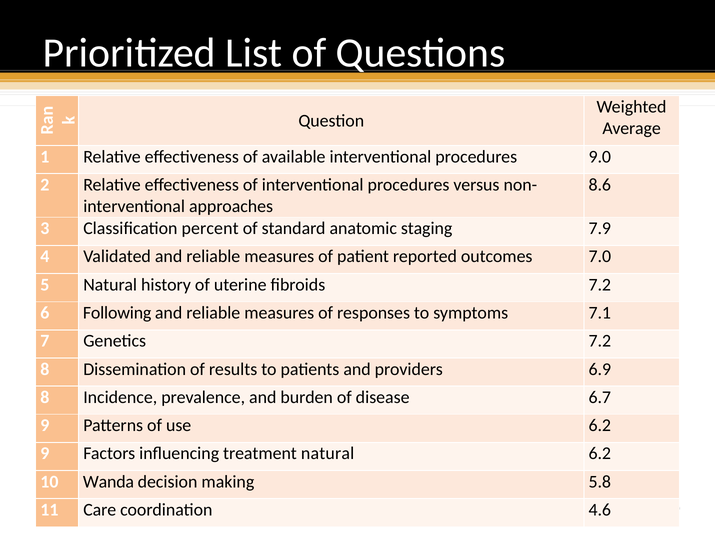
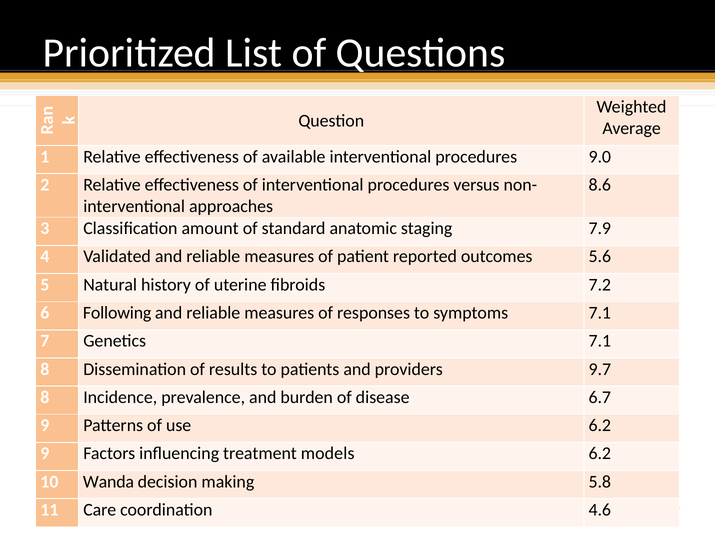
percent: percent -> amount
7.0: 7.0 -> 5.6
Genetics 7.2: 7.2 -> 7.1
6.9: 6.9 -> 9.7
treatment natural: natural -> models
